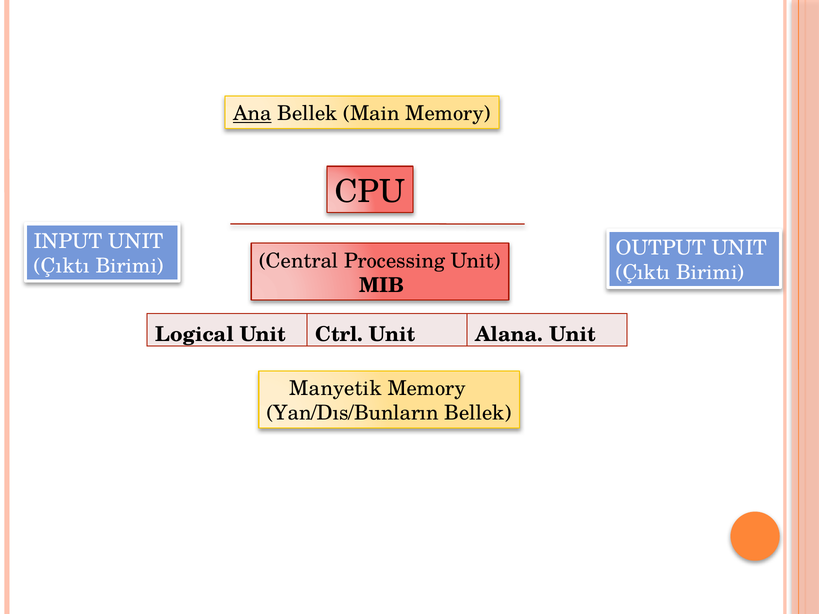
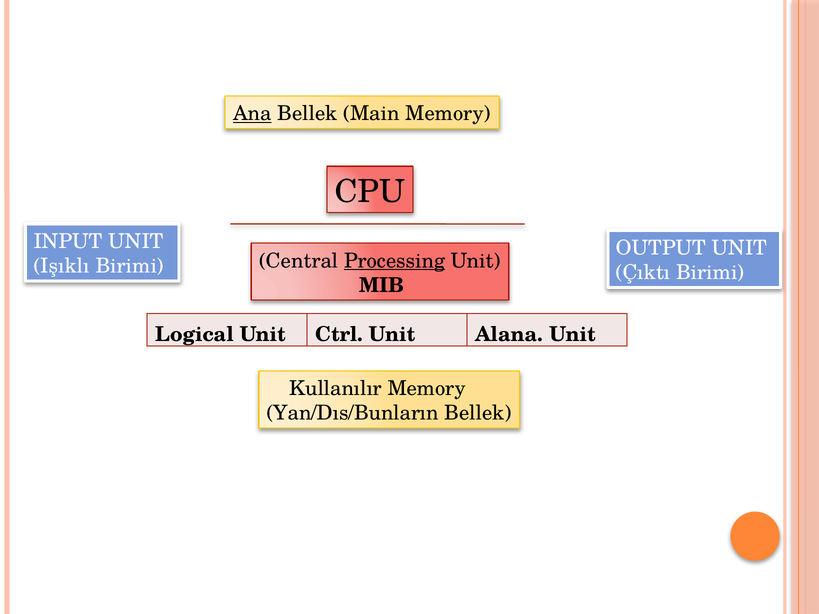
Processing underline: none -> present
Çıktı at (62, 266): Çıktı -> Işıklı
Manyetik: Manyetik -> Kullanılır
